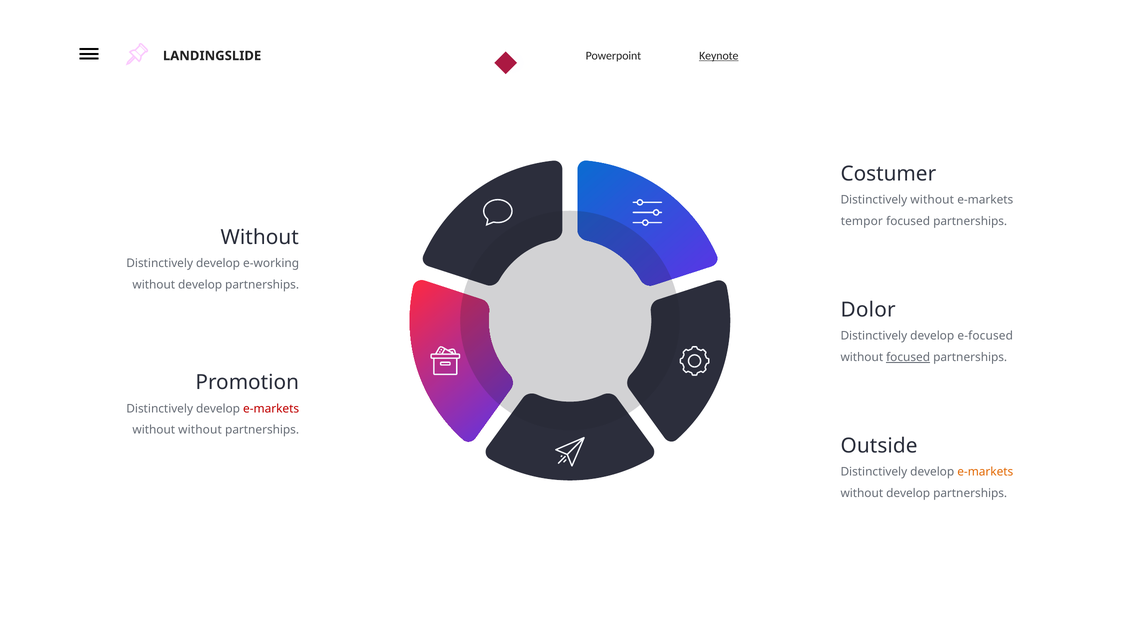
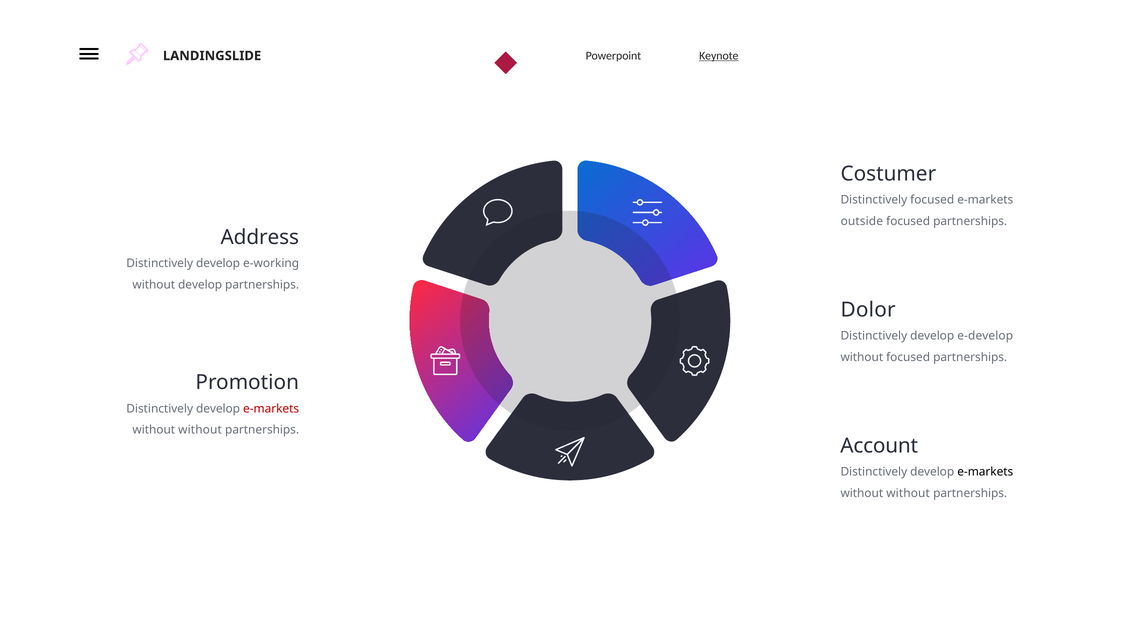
Distinctively without: without -> focused
tempor: tempor -> outside
Without at (260, 237): Without -> Address
e-focused: e-focused -> e-develop
focused at (908, 357) underline: present -> none
Outside: Outside -> Account
e-markets at (985, 472) colour: orange -> black
develop at (908, 493): develop -> without
